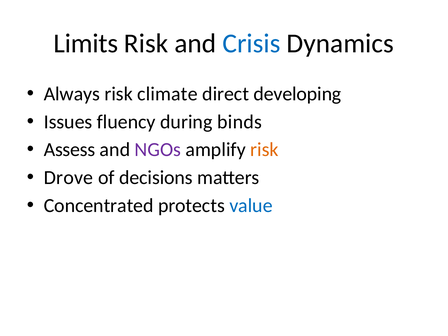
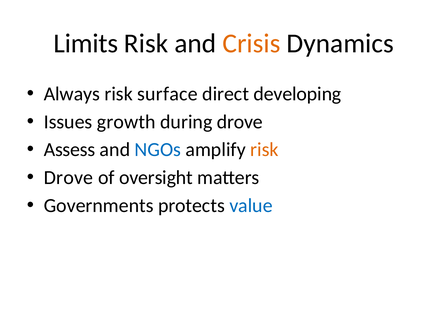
Crisis colour: blue -> orange
climate: climate -> surface
fluency: fluency -> growth
during binds: binds -> drove
NGOs colour: purple -> blue
decisions: decisions -> oversight
Concentrated: Concentrated -> Governments
